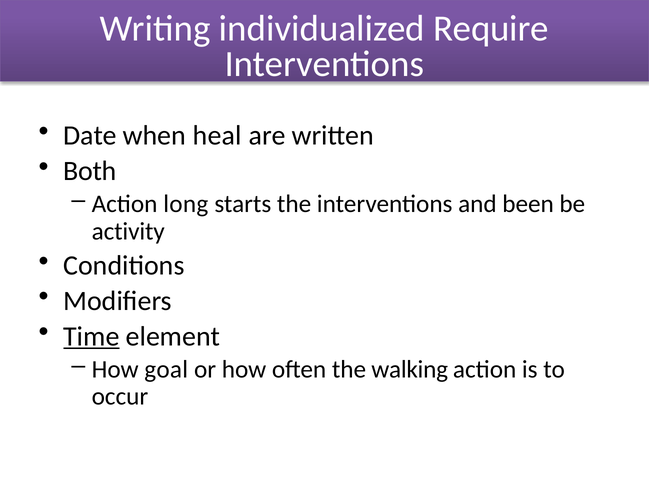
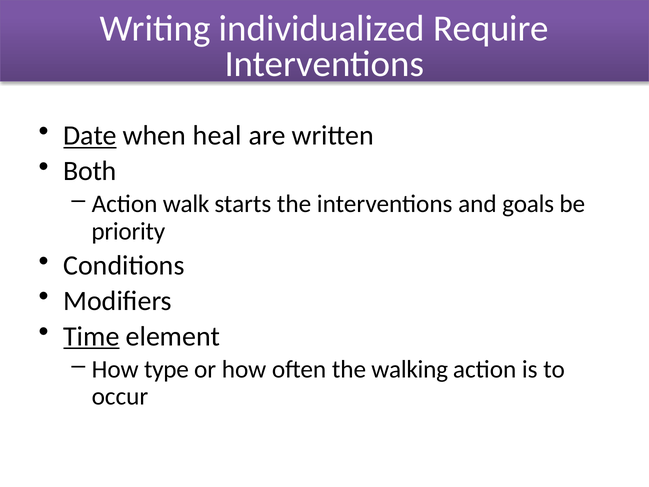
Date underline: none -> present
long: long -> walk
been: been -> goals
activity: activity -> priority
goal: goal -> type
